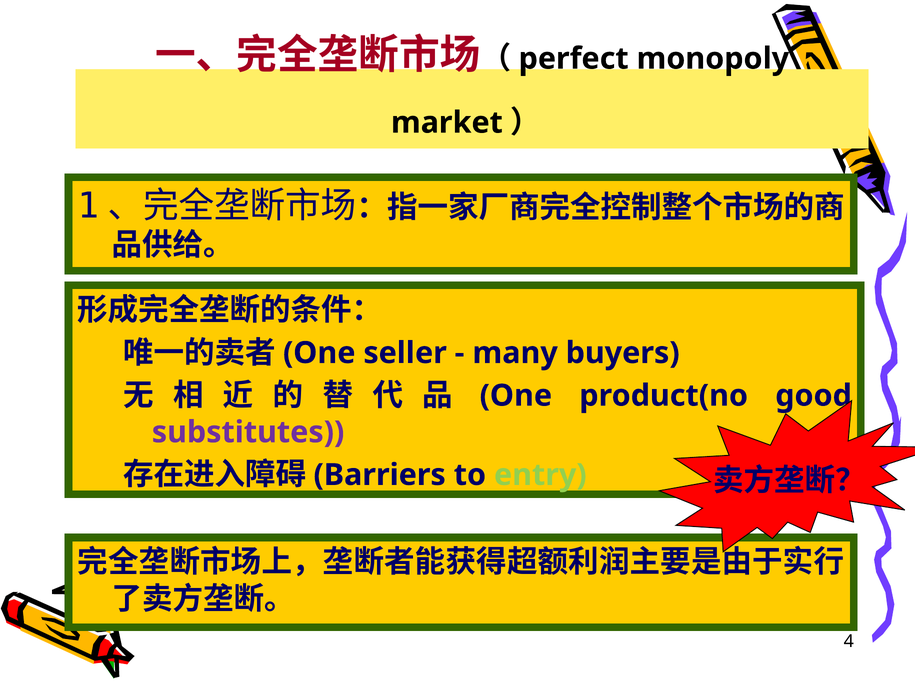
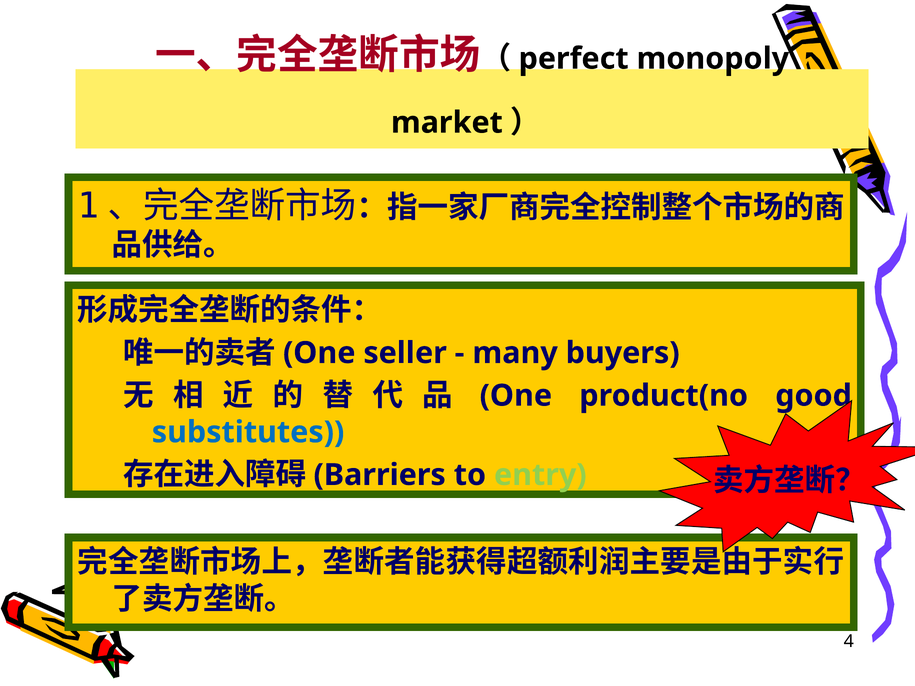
substitutes colour: purple -> blue
